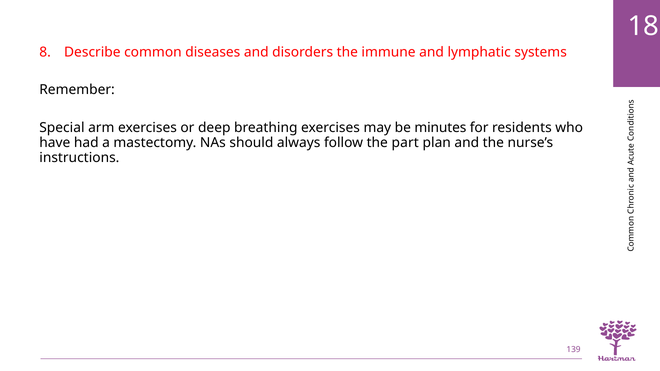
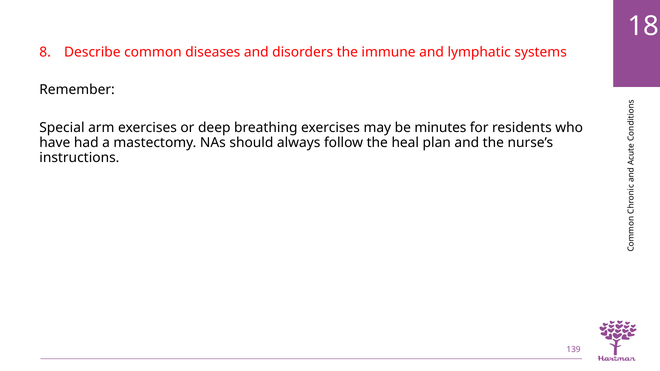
part: part -> heal
